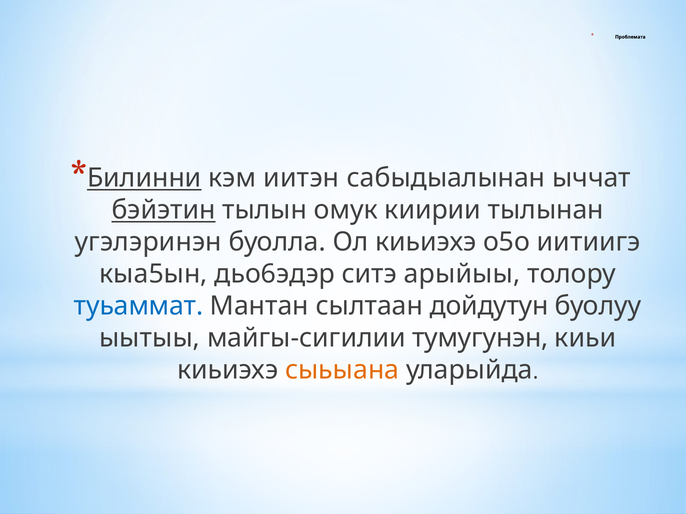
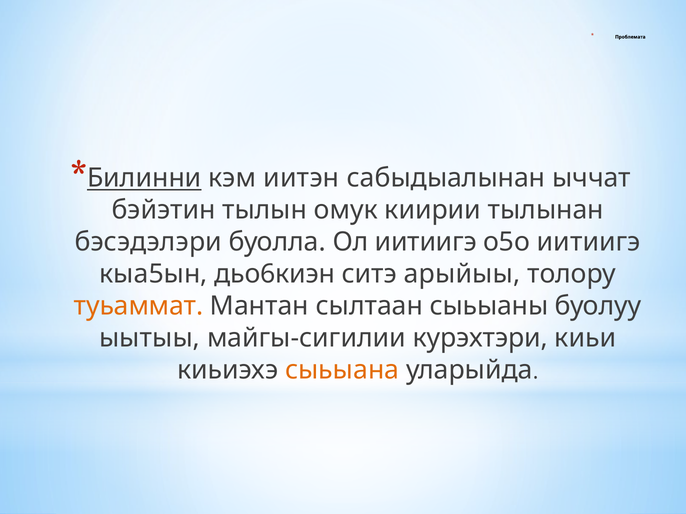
бэйэтин underline: present -> none
угэлэринэн: угэлэринэн -> бэсэдэлэри
Ол киьиэхэ: киьиэхэ -> иитиигэ
дьо6эдэр: дьо6эдэр -> дьо6киэн
туьаммат colour: blue -> orange
дойдутун: дойдутун -> сыьыаны
тумугунэн: тумугунэн -> курэхтэри
